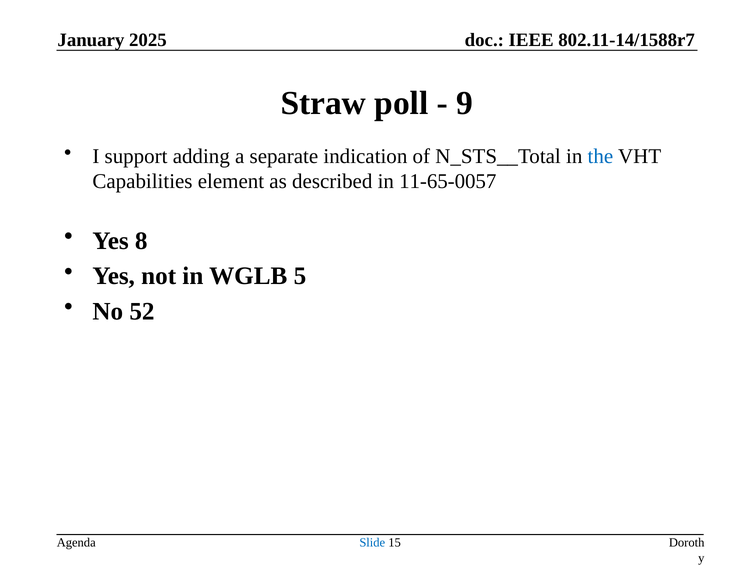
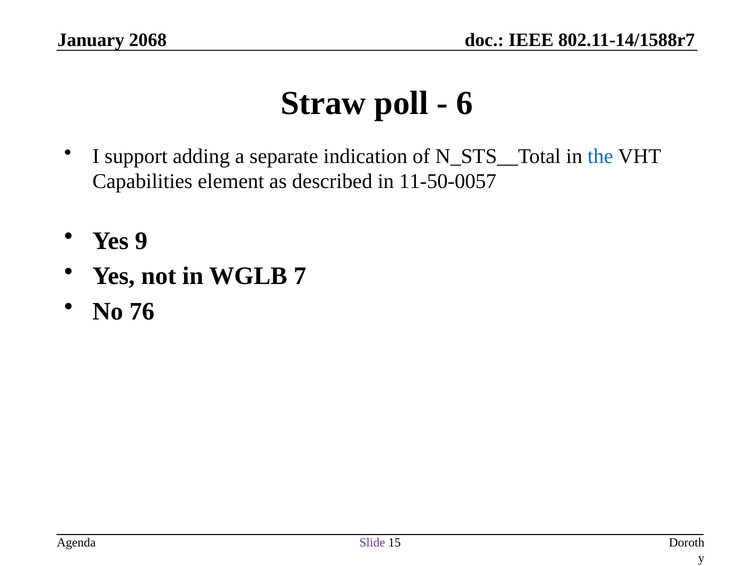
2025: 2025 -> 2068
9: 9 -> 6
11-65-0057: 11-65-0057 -> 11-50-0057
8: 8 -> 9
5: 5 -> 7
52: 52 -> 76
Slide colour: blue -> purple
